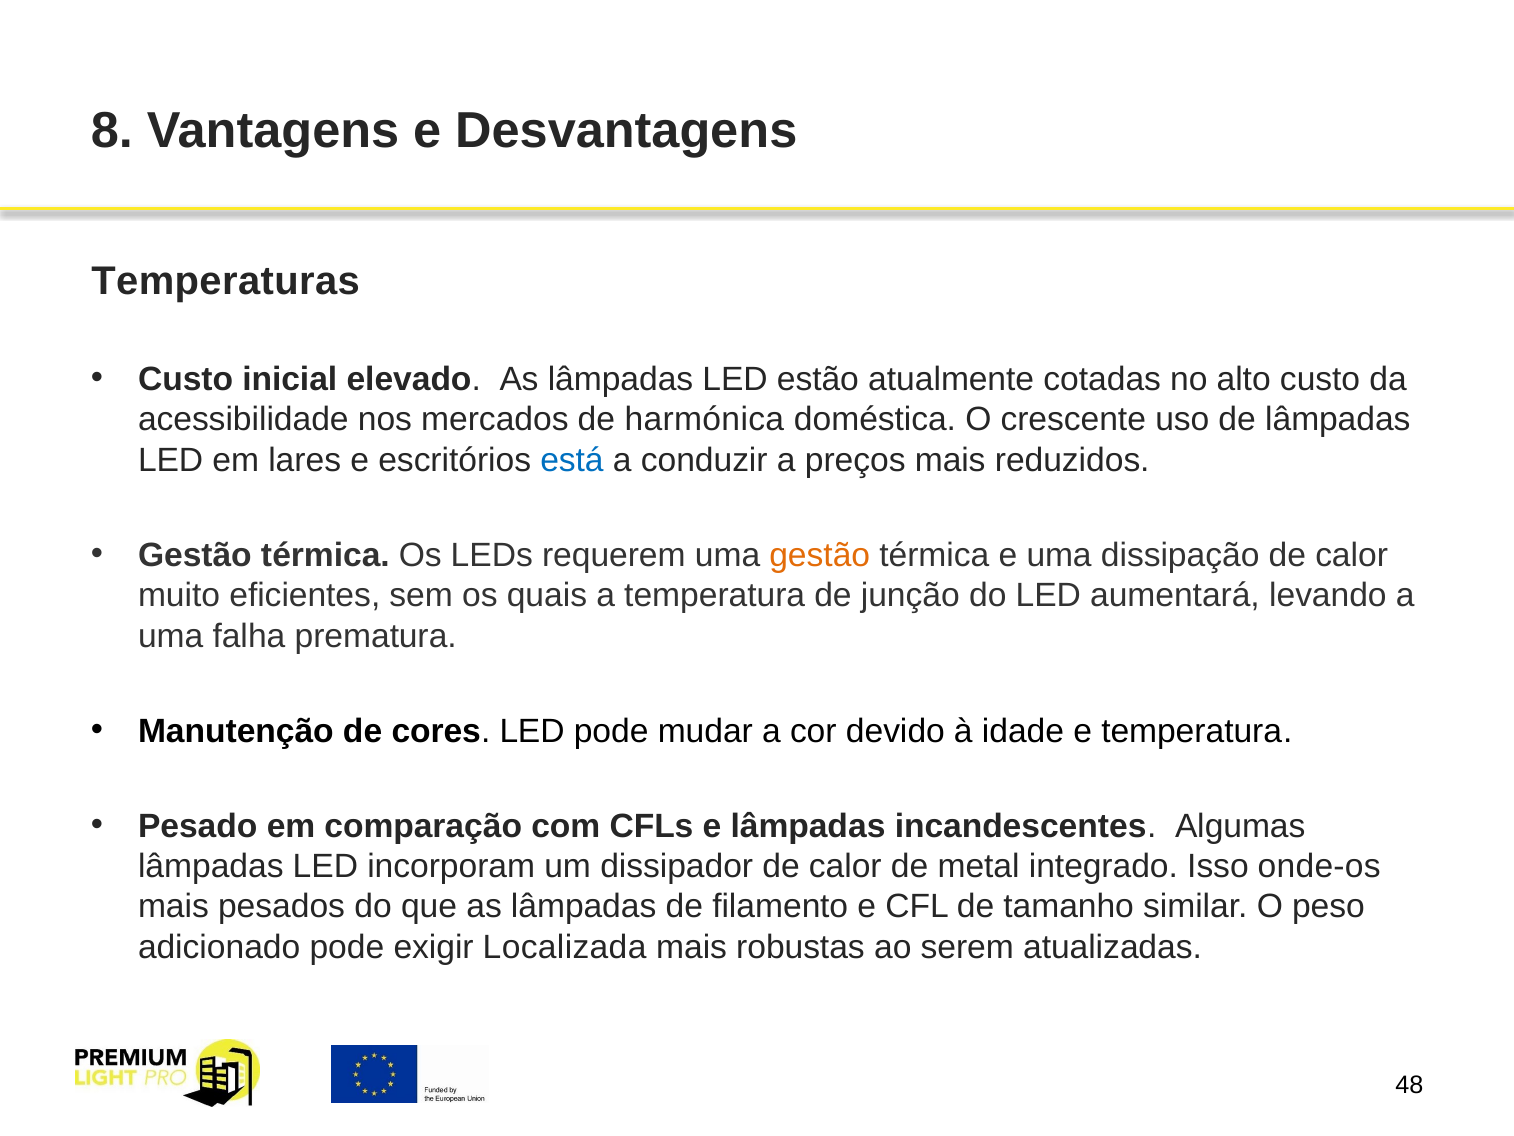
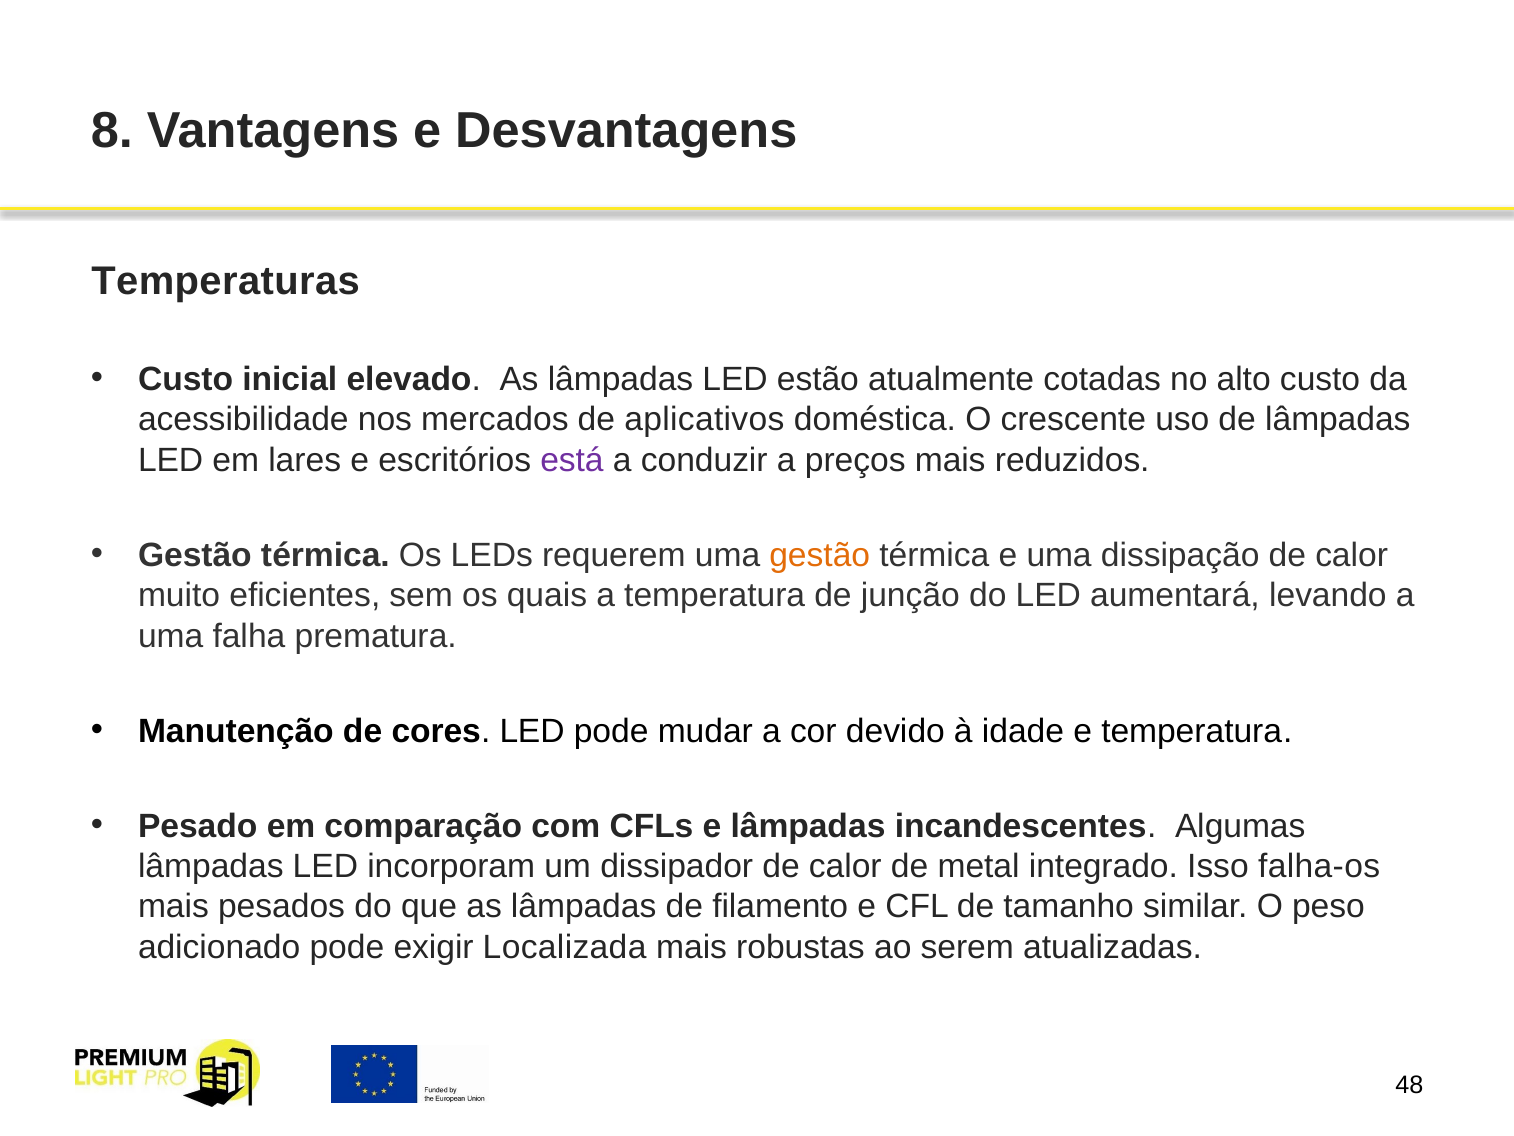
harmónica: harmónica -> aplicativos
está colour: blue -> purple
onde-os: onde-os -> falha-os
